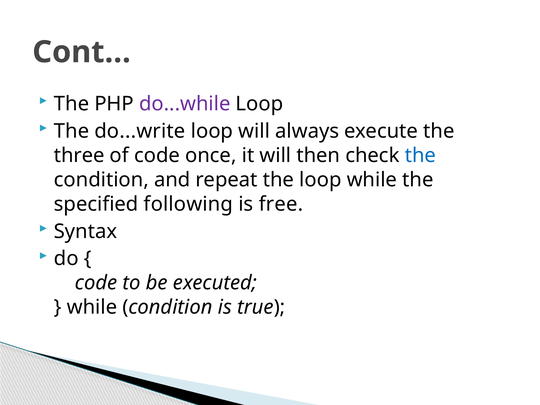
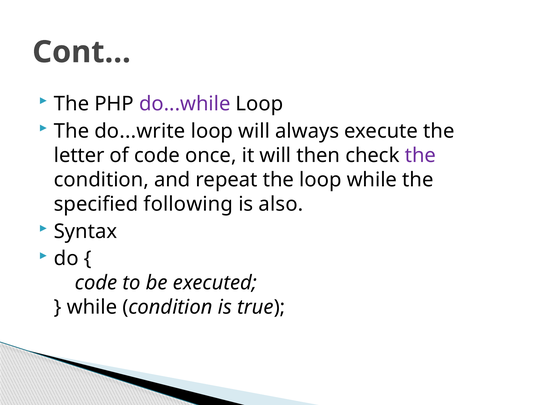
three: three -> letter
the at (420, 155) colour: blue -> purple
free: free -> also
